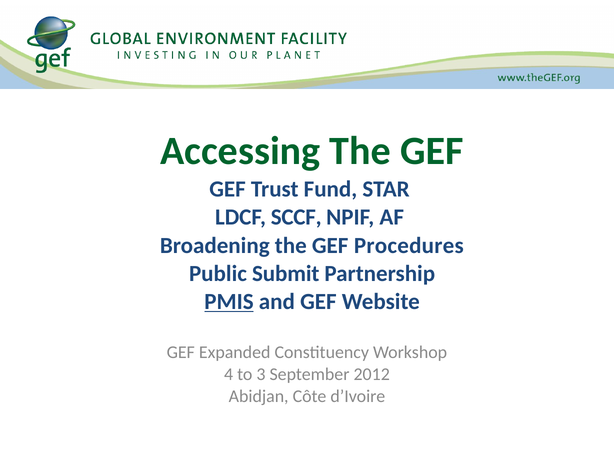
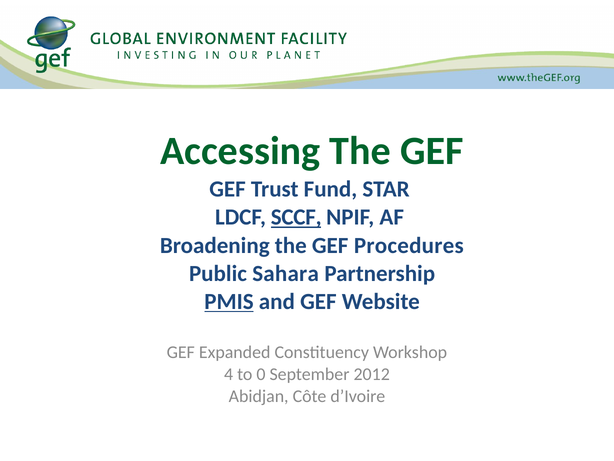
SCCF underline: none -> present
Submit: Submit -> Sahara
3: 3 -> 0
